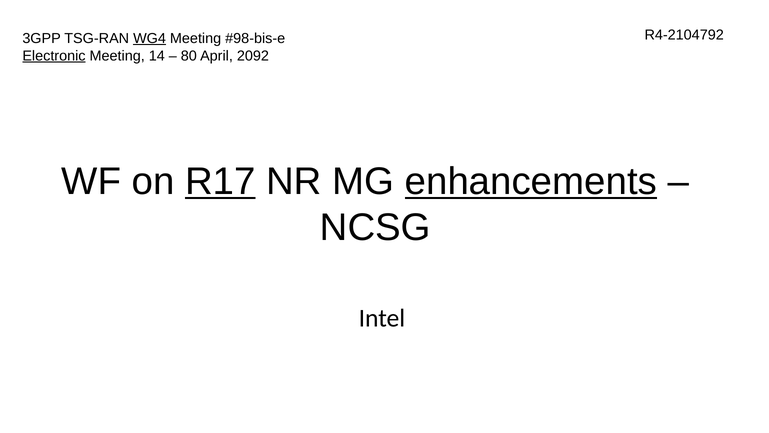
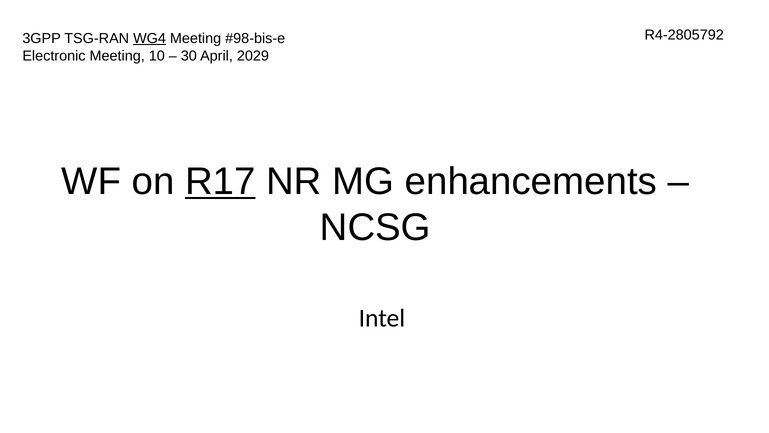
R4-2104792: R4-2104792 -> R4-2805792
Electronic underline: present -> none
14: 14 -> 10
80: 80 -> 30
2092: 2092 -> 2029
enhancements underline: present -> none
